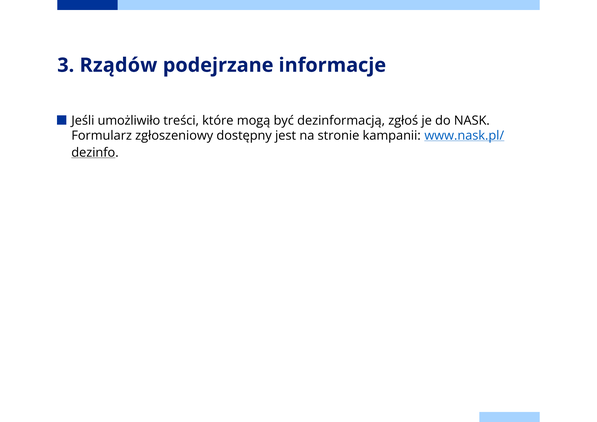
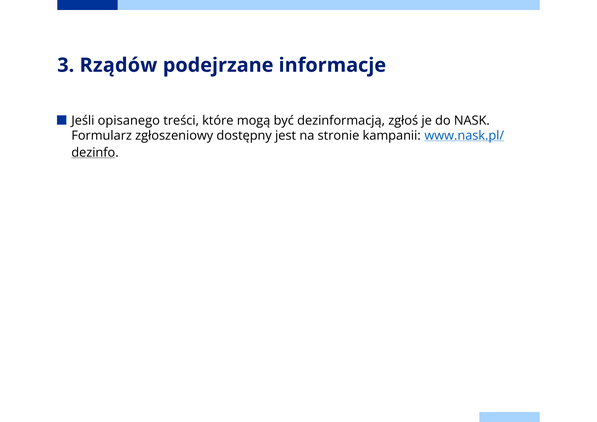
umożliwiło: umożliwiło -> opisanego
